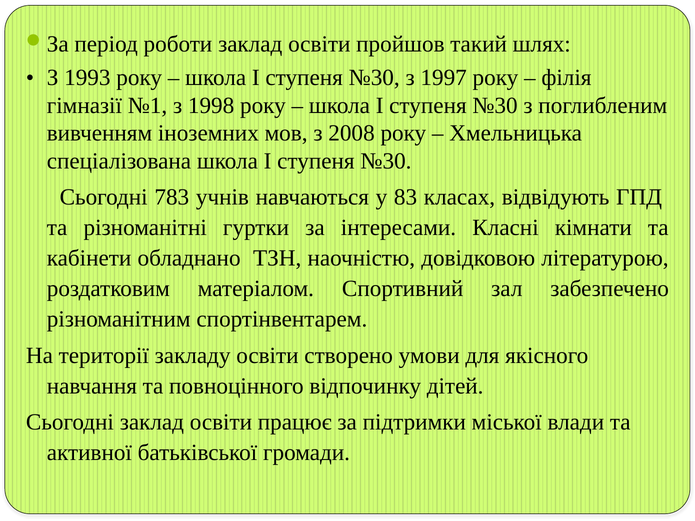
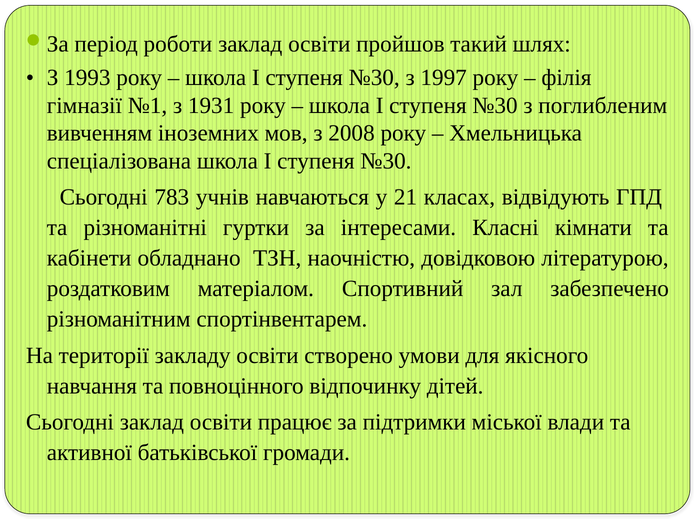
1998: 1998 -> 1931
83: 83 -> 21
